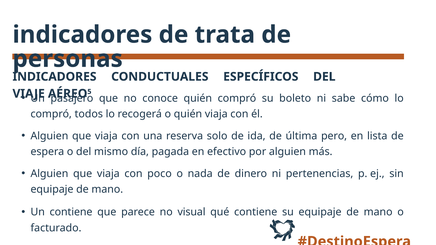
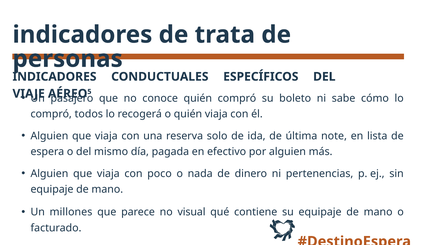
pero: pero -> note
Un contiene: contiene -> millones
